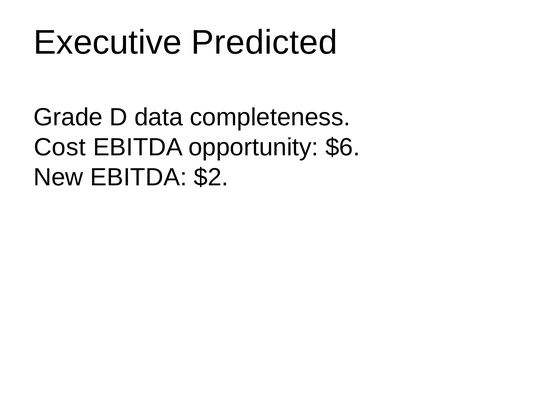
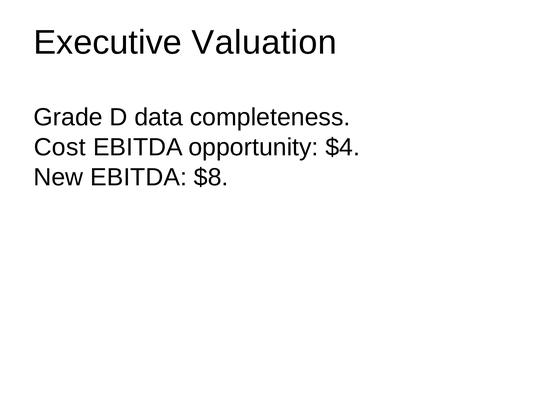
Predicted: Predicted -> Valuation
$6: $6 -> $4
$2: $2 -> $8
